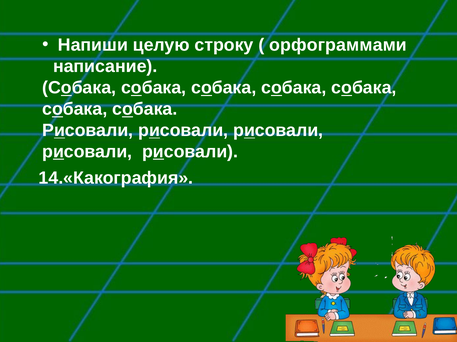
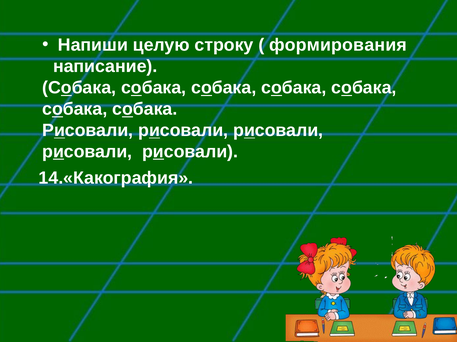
орфограммами: орфограммами -> формирования
